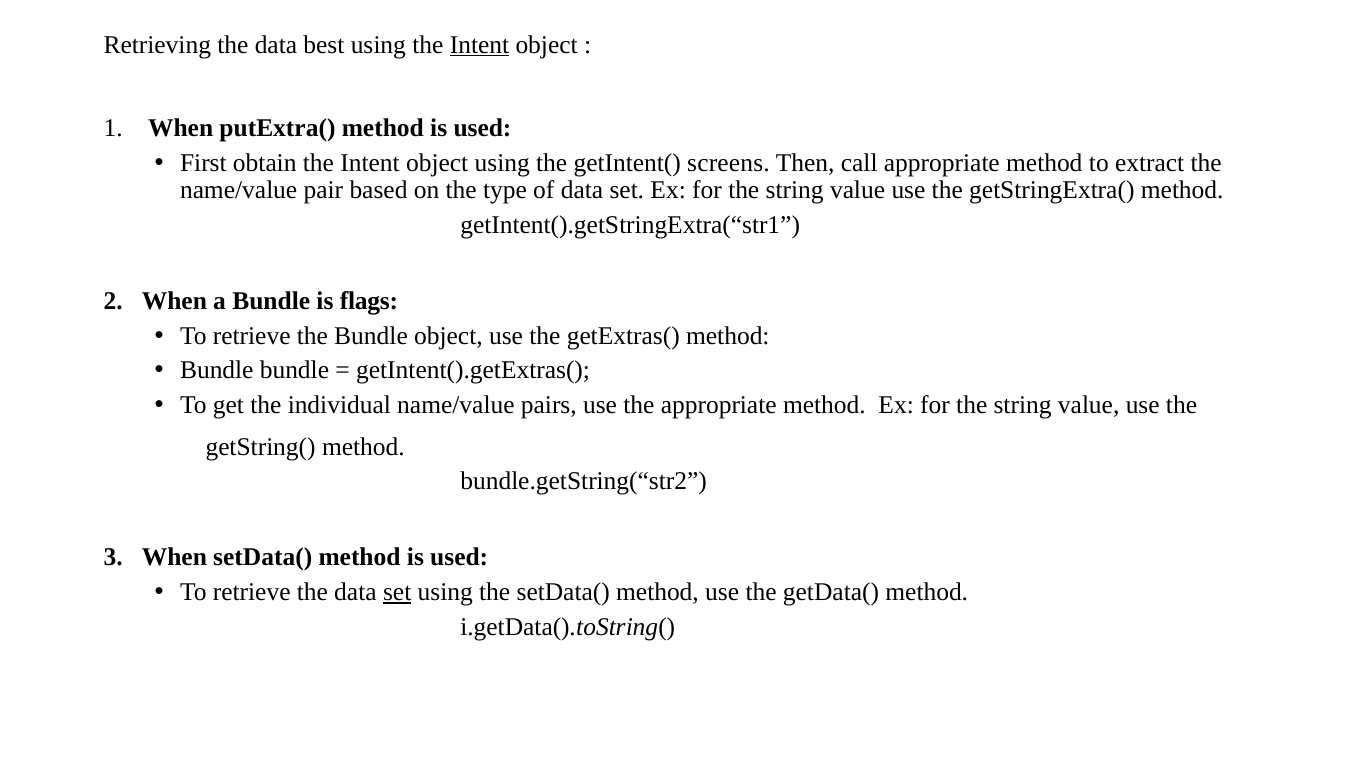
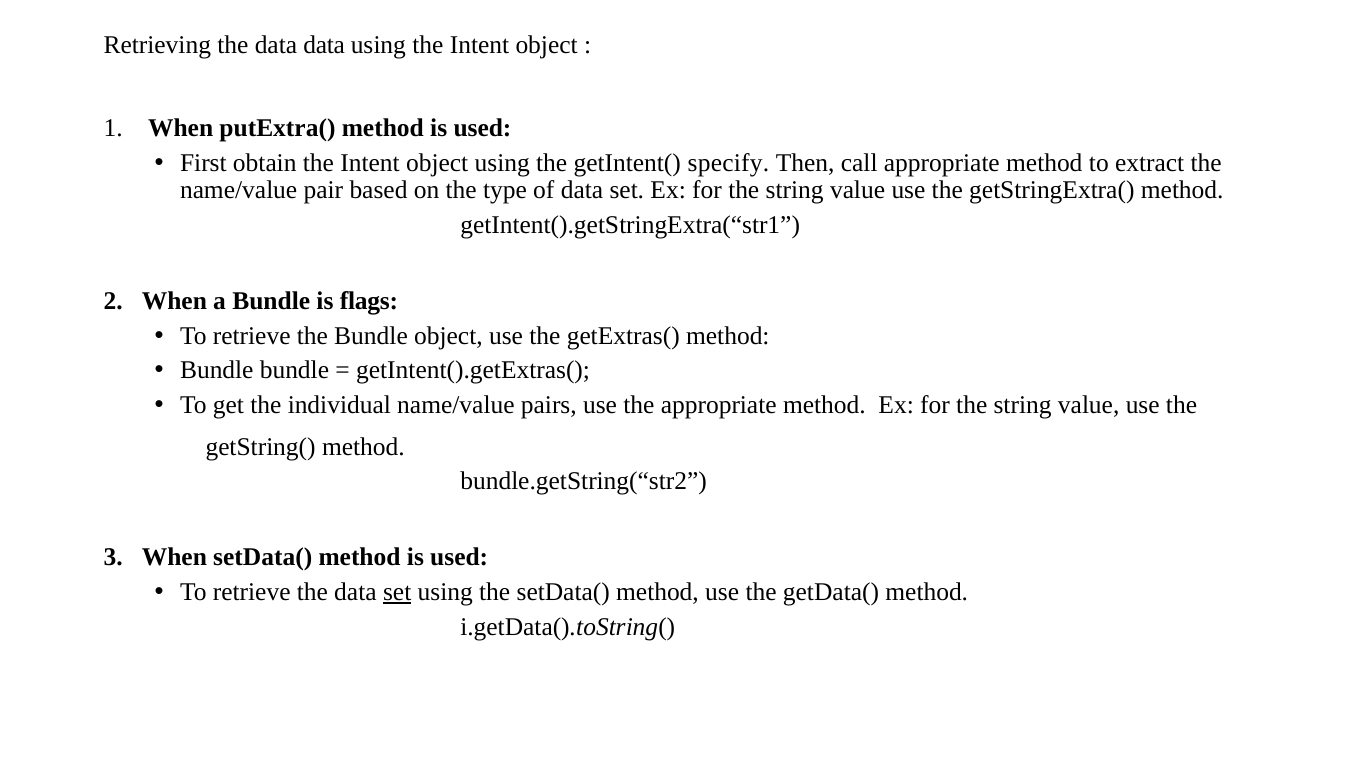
data best: best -> data
Intent at (480, 45) underline: present -> none
screens: screens -> specify
